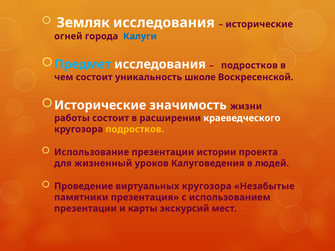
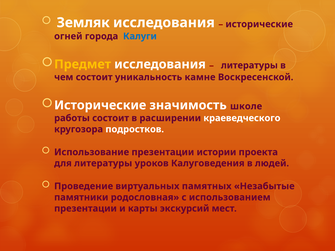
Предмет colour: light blue -> yellow
подростков at (249, 65): подростков -> литературы
школе: школе -> камне
жизни: жизни -> школе
подростков at (135, 129) colour: yellow -> white
для жизненный: жизненный -> литературы
виртуальных кругозора: кругозора -> памятных
презентация: презентация -> родословная
